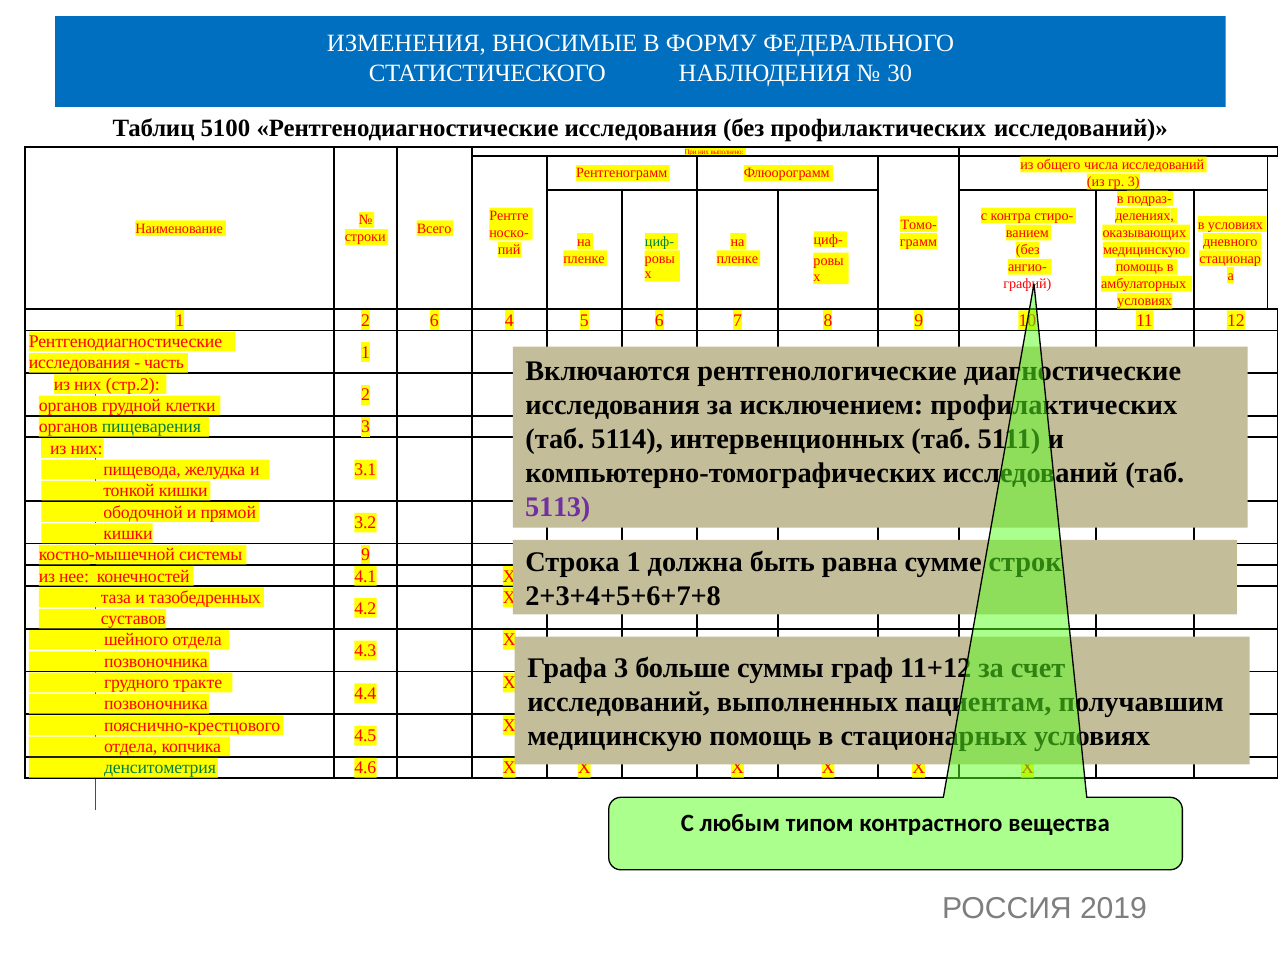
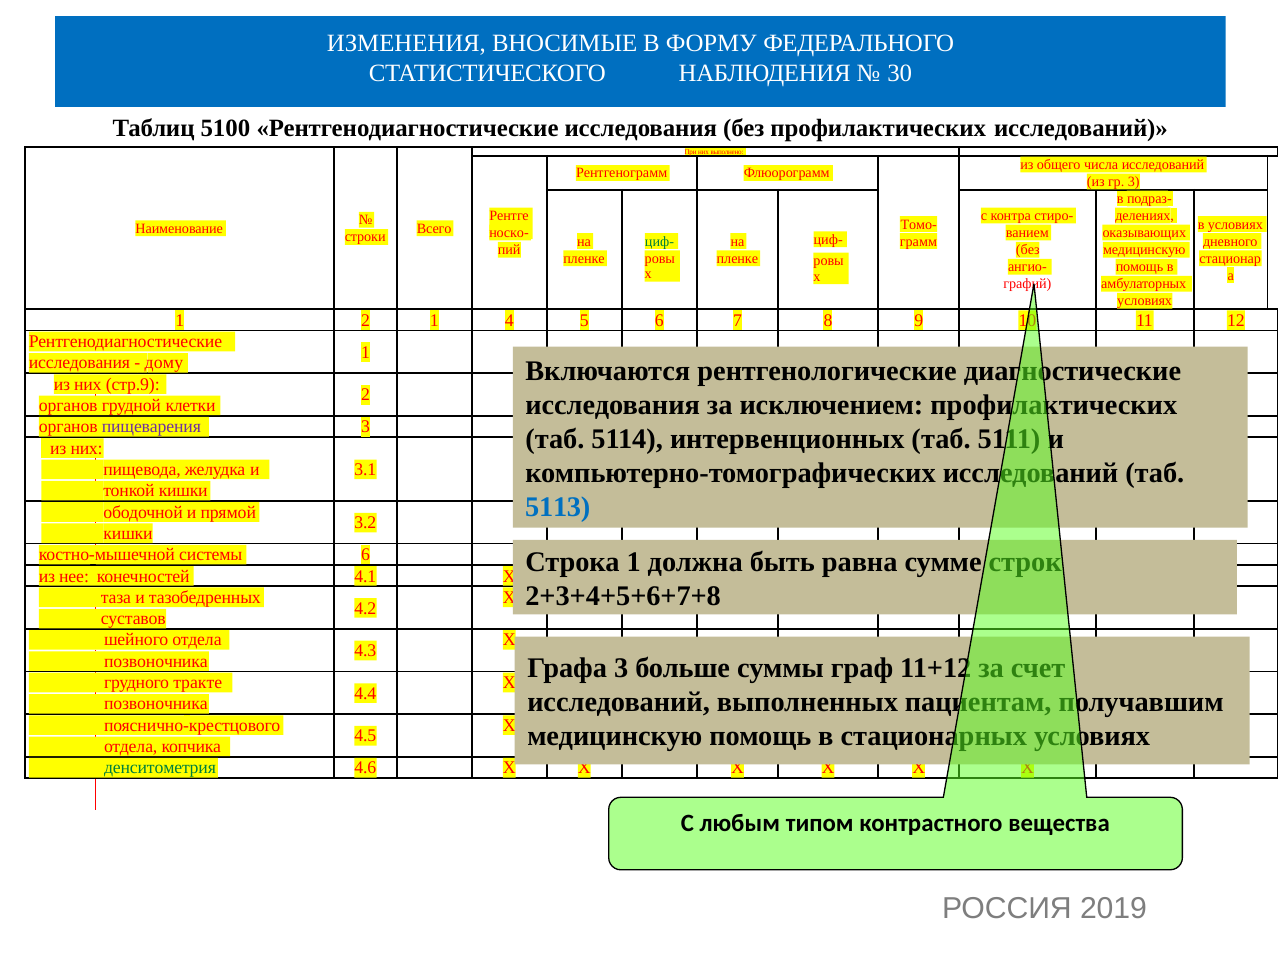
2 6: 6 -> 1
часть: часть -> дому
стр.2: стр.2 -> стр.9
пищеварения colour: green -> purple
5113 colour: purple -> blue
системы 9: 9 -> 6
